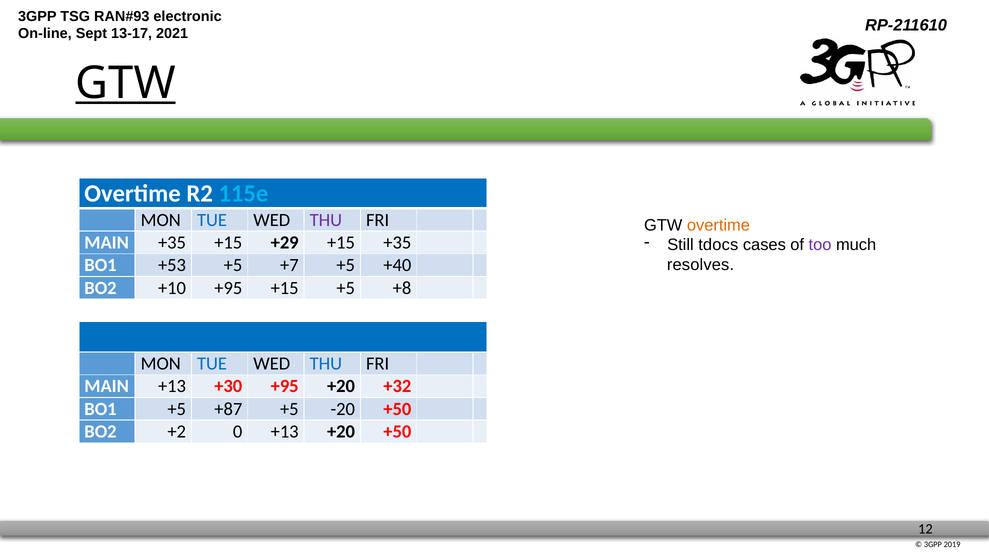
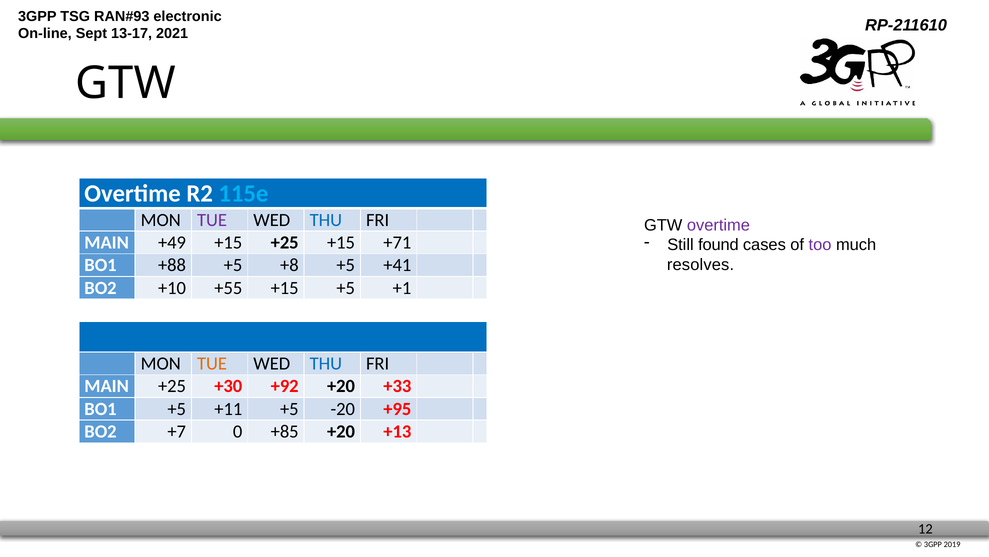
GTW at (126, 83) underline: present -> none
TUE at (212, 220) colour: blue -> purple
THU at (326, 220) colour: purple -> blue
overtime at (718, 225) colour: orange -> purple
MAIN +35: +35 -> +49
+15 +29: +29 -> +25
+15 +35: +35 -> +71
tdocs: tdocs -> found
+53: +53 -> +88
+7: +7 -> +8
+40: +40 -> +41
+10 +95: +95 -> +55
+8: +8 -> +1
TUE at (212, 363) colour: blue -> orange
MAIN +13: +13 -> +25
+30 +95: +95 -> +92
+32: +32 -> +33
+87: +87 -> +11
-20 +50: +50 -> +95
+2: +2 -> +7
0 +13: +13 -> +85
+20 +50: +50 -> +13
